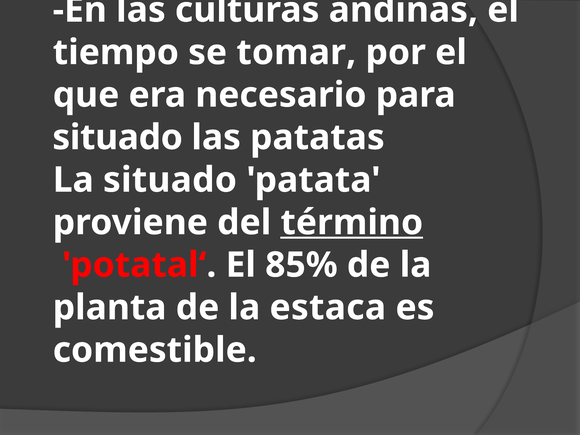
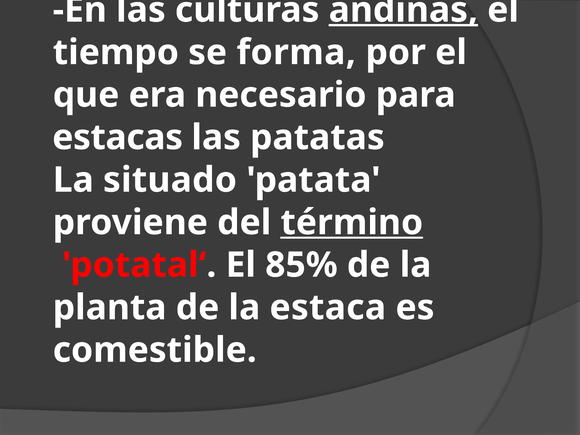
andinas underline: none -> present
tomar: tomar -> forma
situado at (118, 137): situado -> estacas
